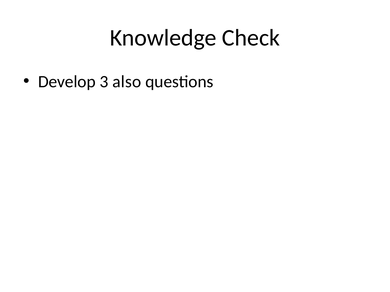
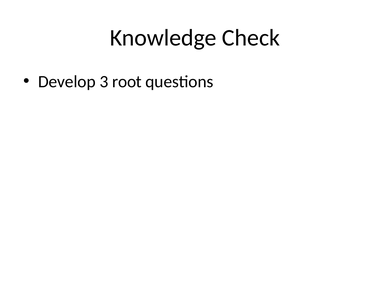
also: also -> root
